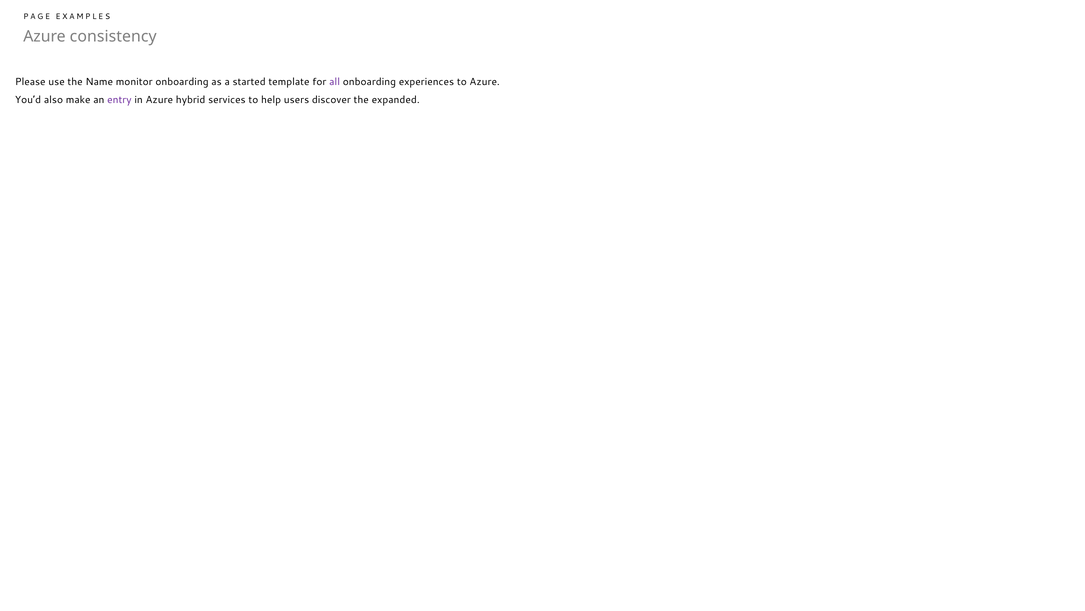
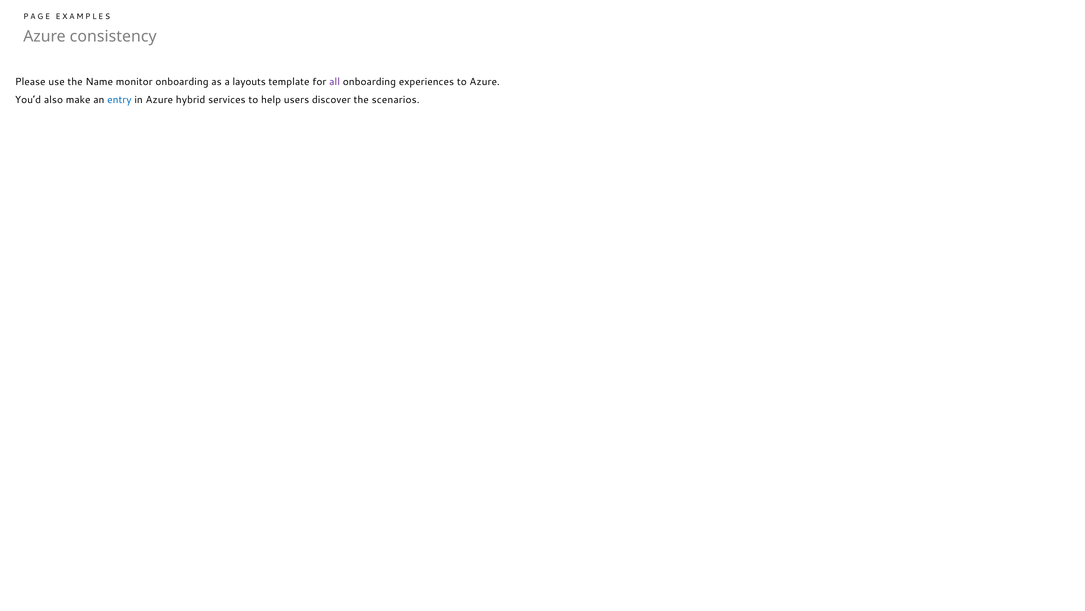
started: started -> layouts
entry colour: purple -> blue
expanded: expanded -> scenarios
